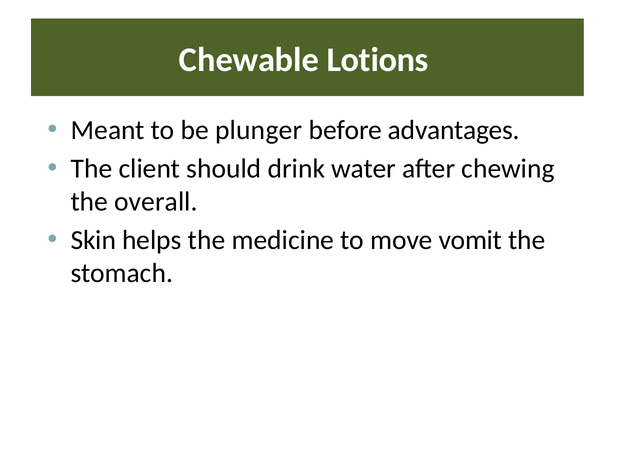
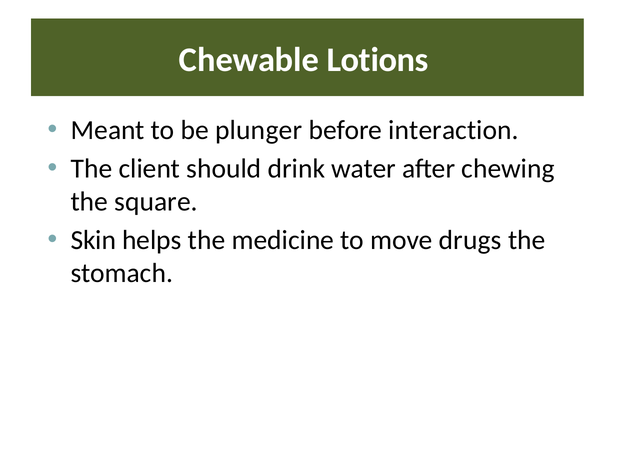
advantages: advantages -> interaction
overall: overall -> square
vomit: vomit -> drugs
